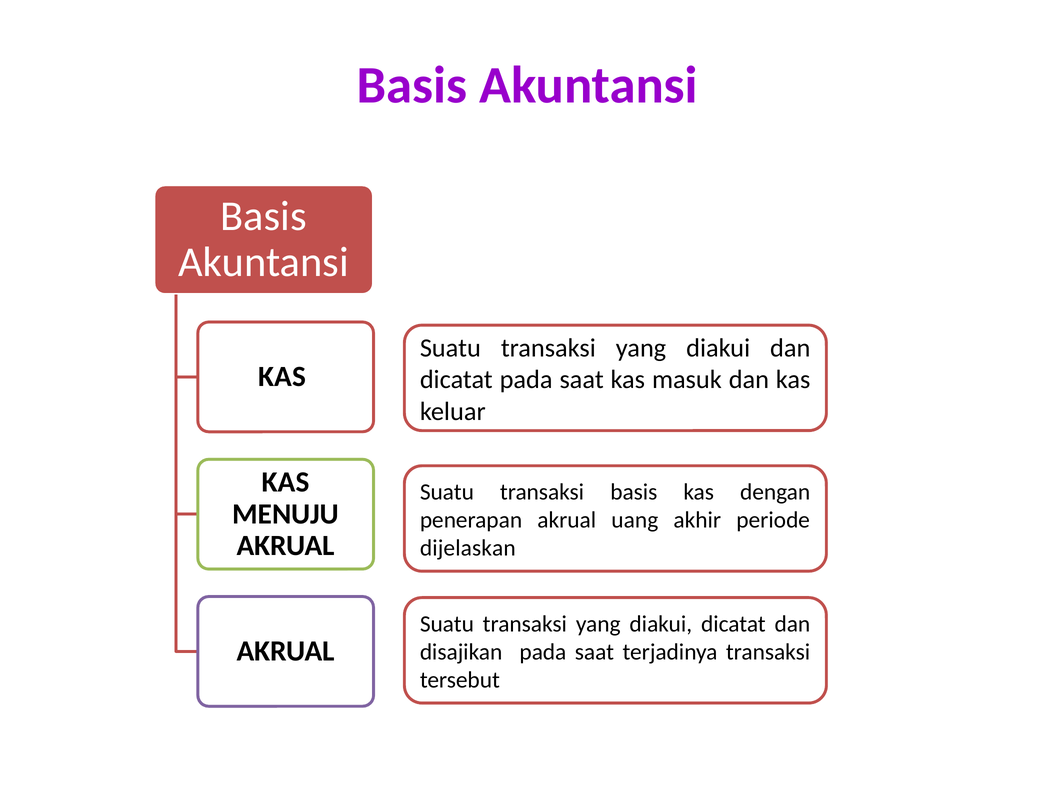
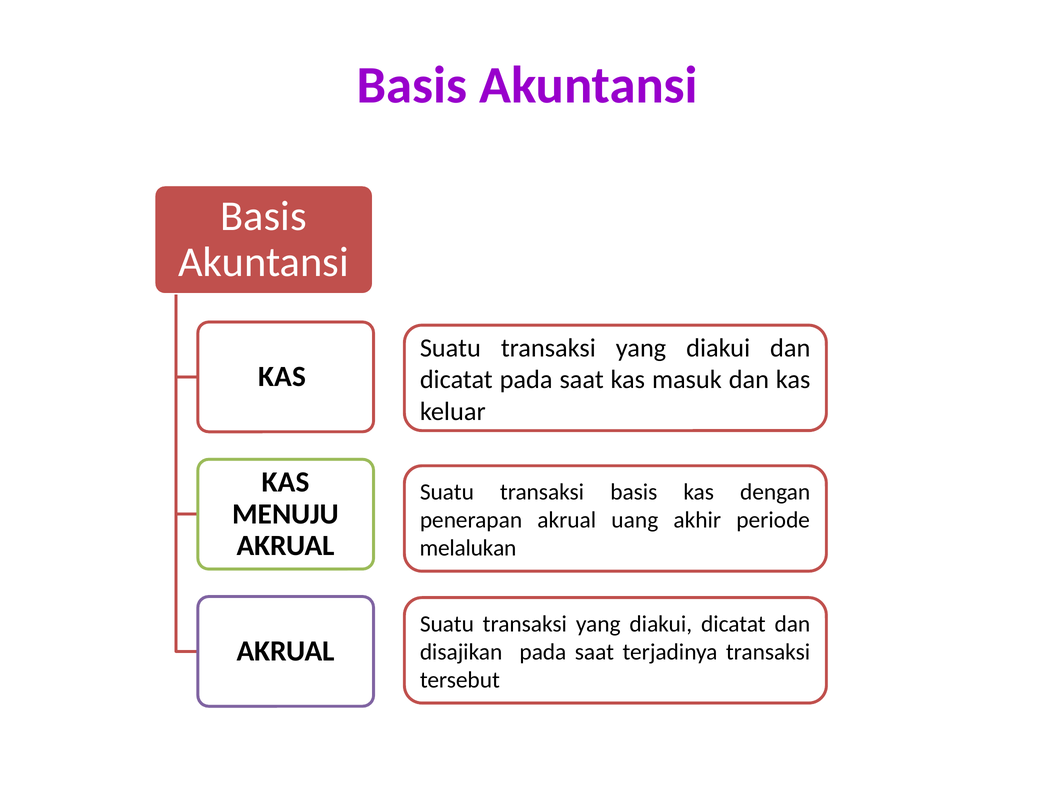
dijelaskan: dijelaskan -> melalukan
